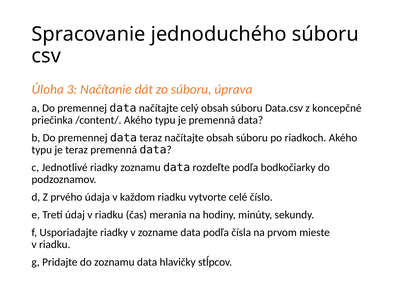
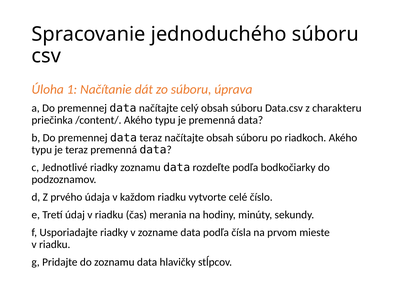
3: 3 -> 1
koncepčné: koncepčné -> charakteru
